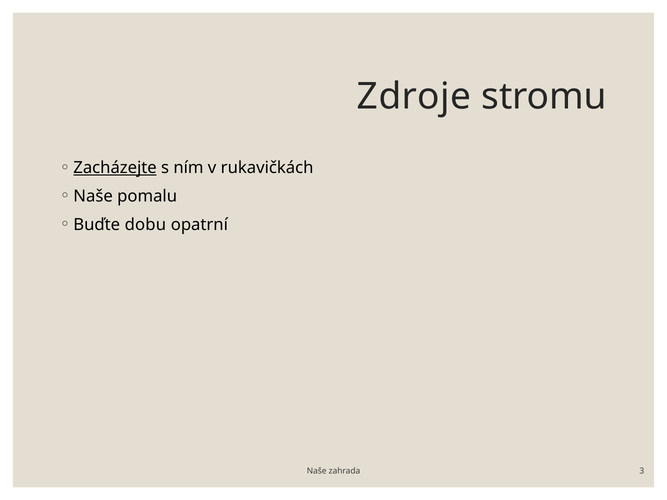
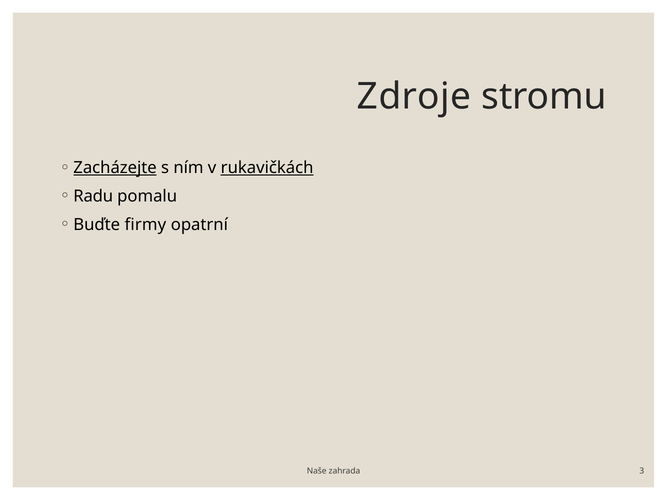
rukavičkách underline: none -> present
Naše at (93, 196): Naše -> Radu
dobu: dobu -> firmy
